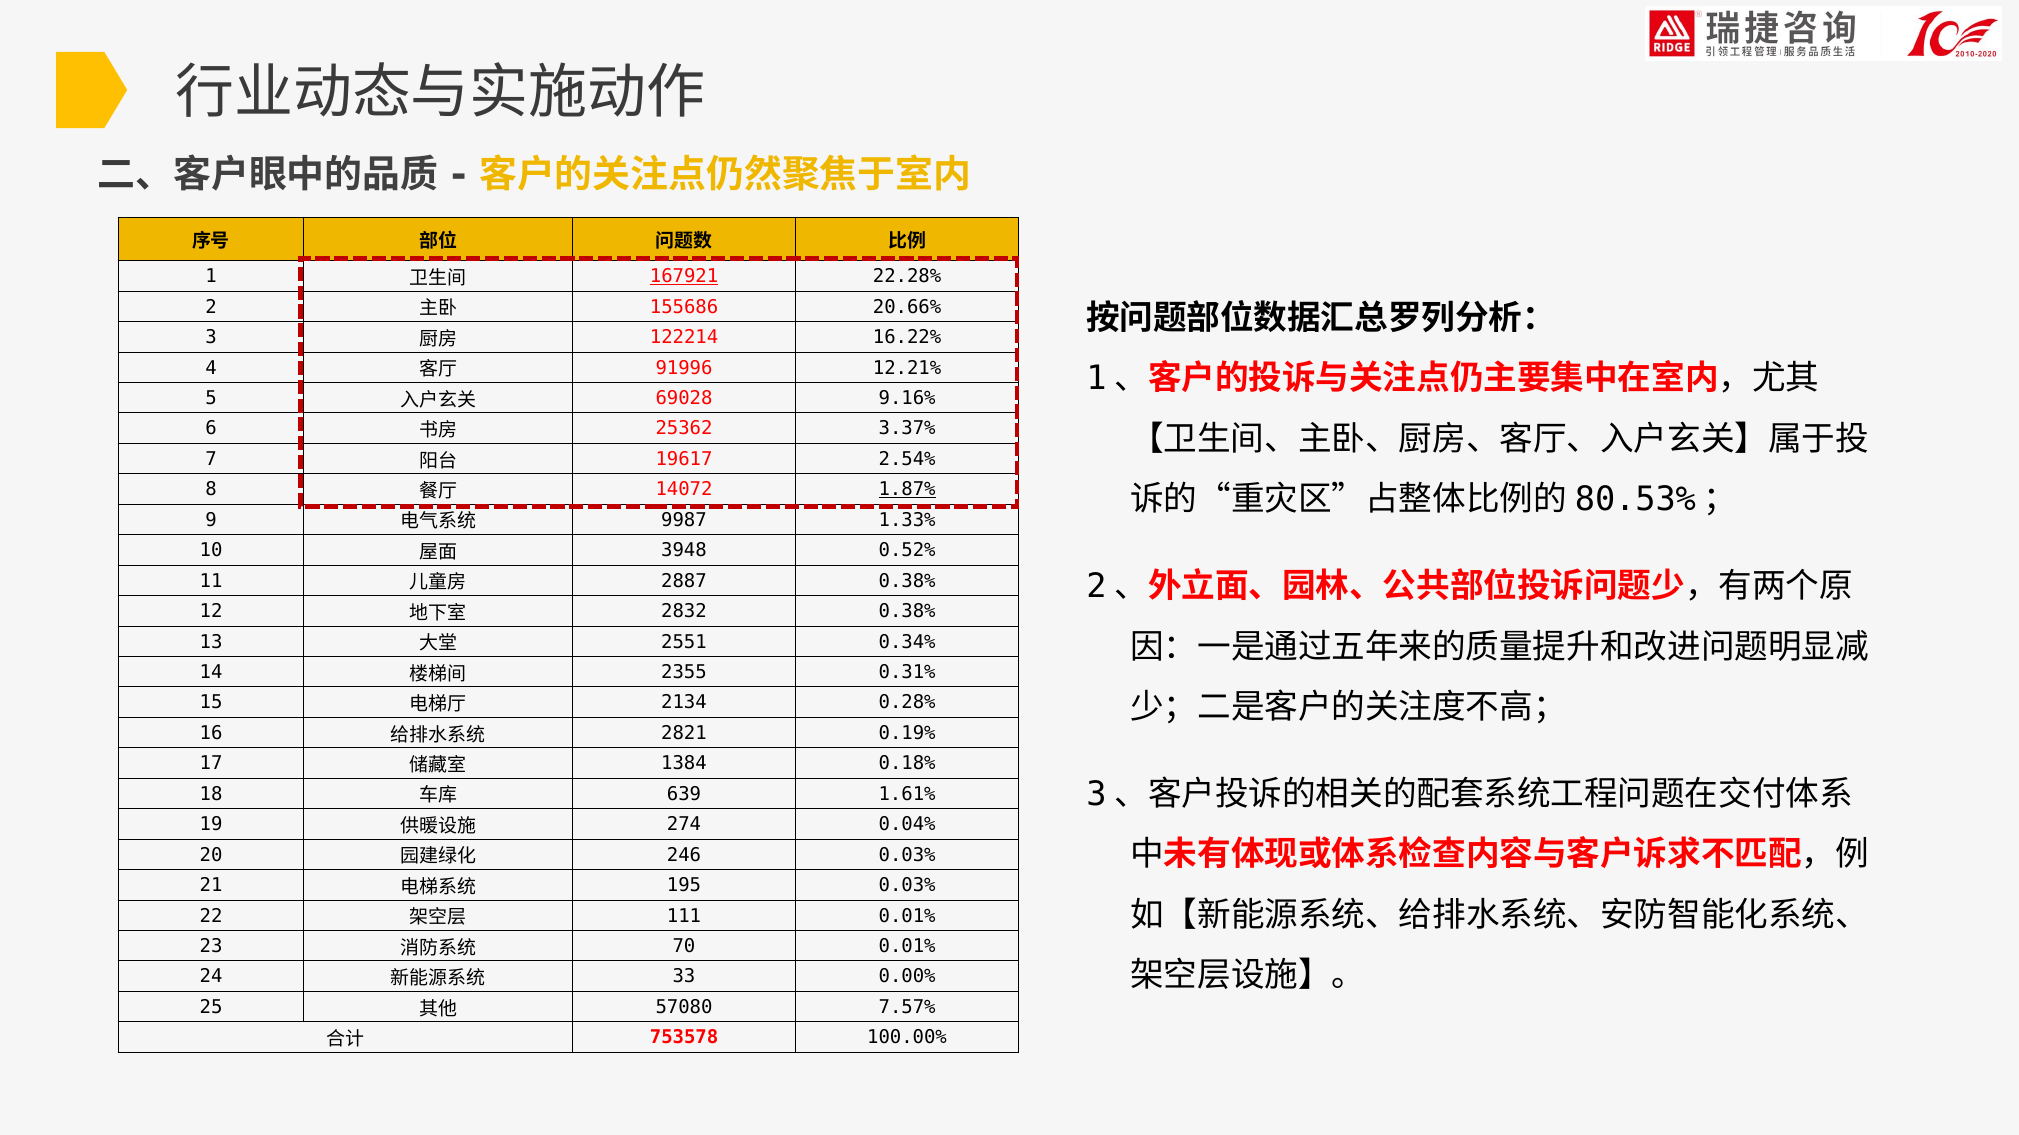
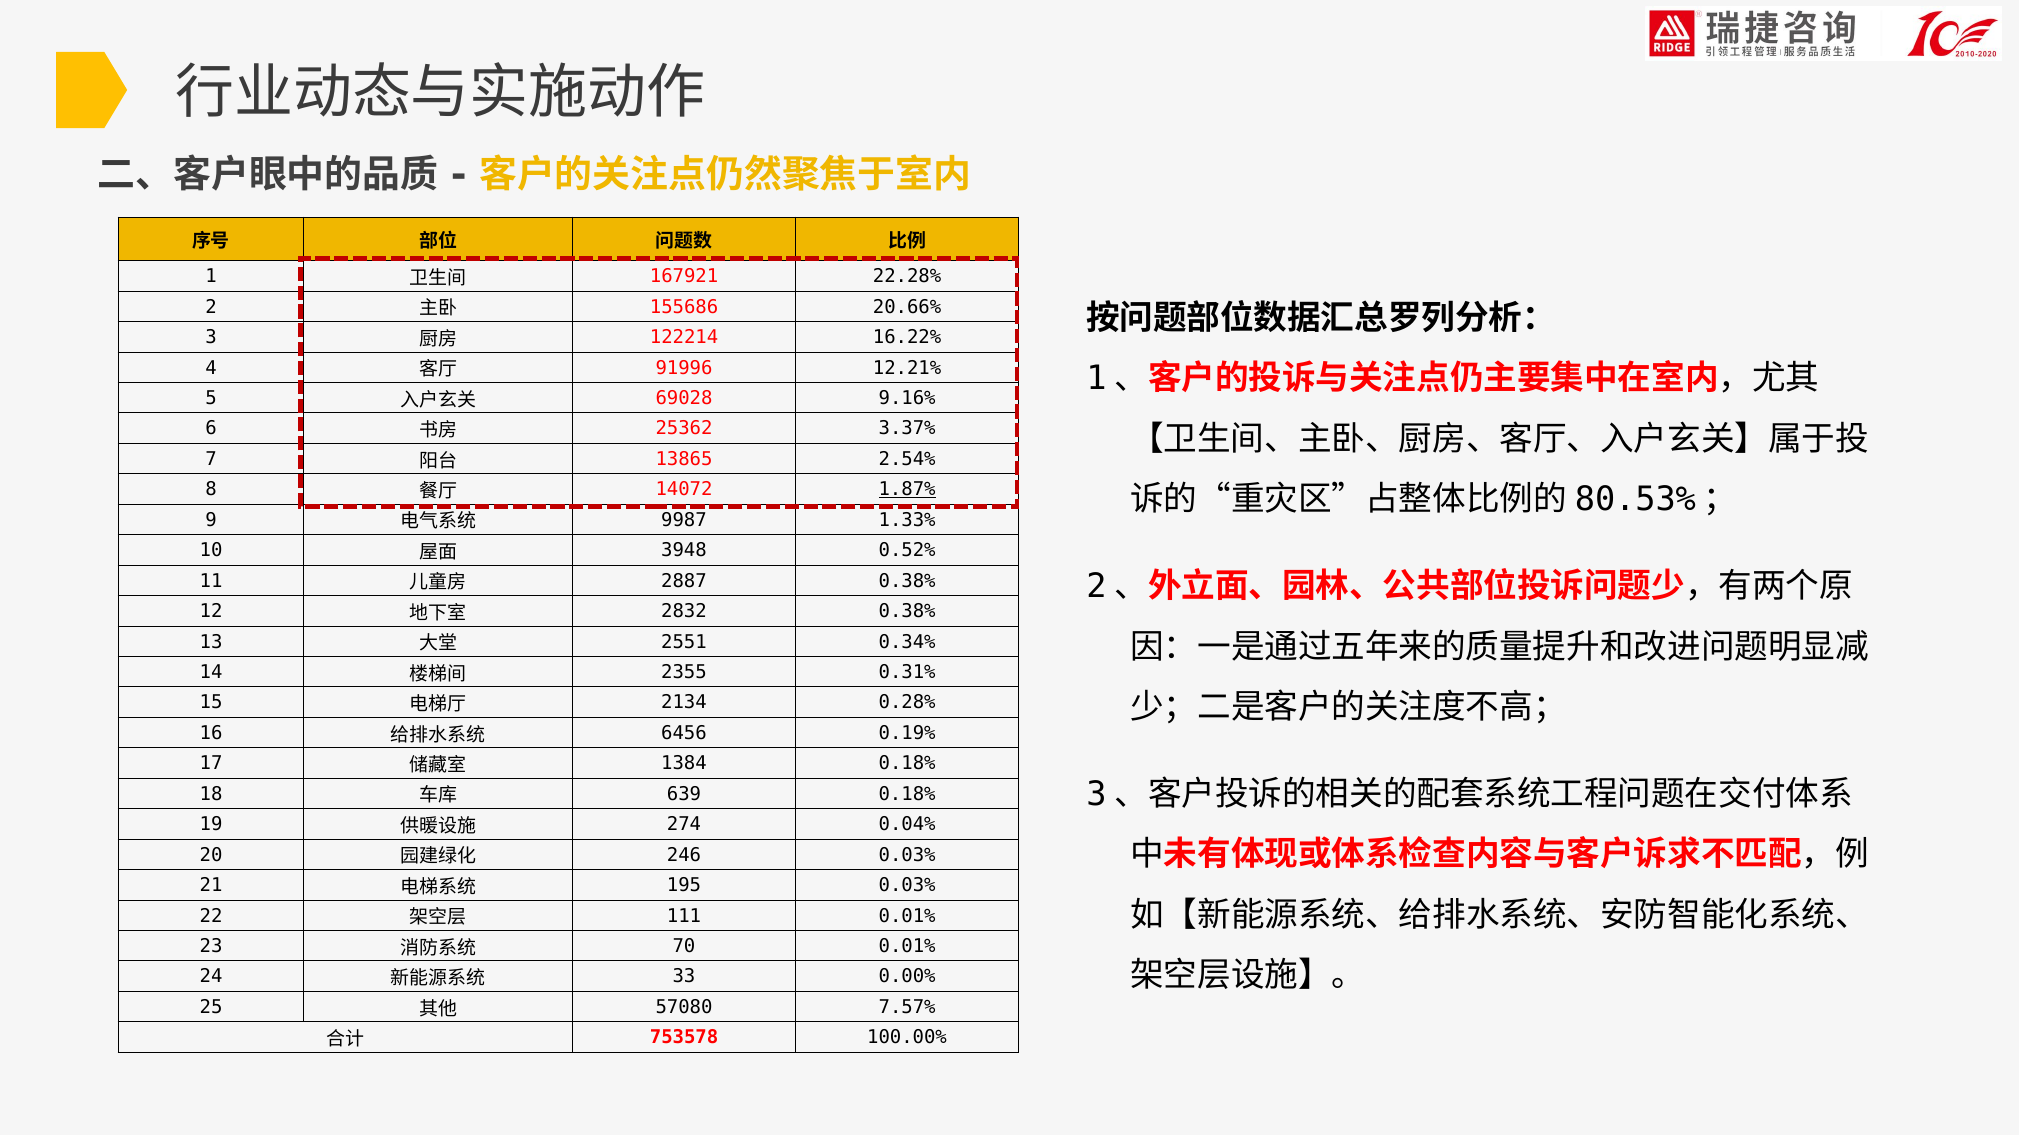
167921 underline: present -> none
19617: 19617 -> 13865
2821: 2821 -> 6456
639 1.61%: 1.61% -> 0.18%
